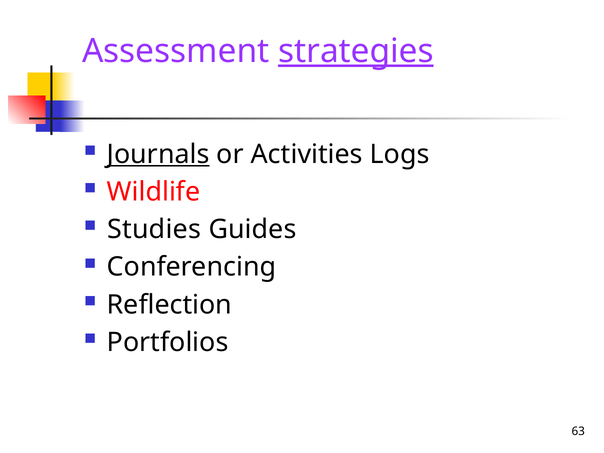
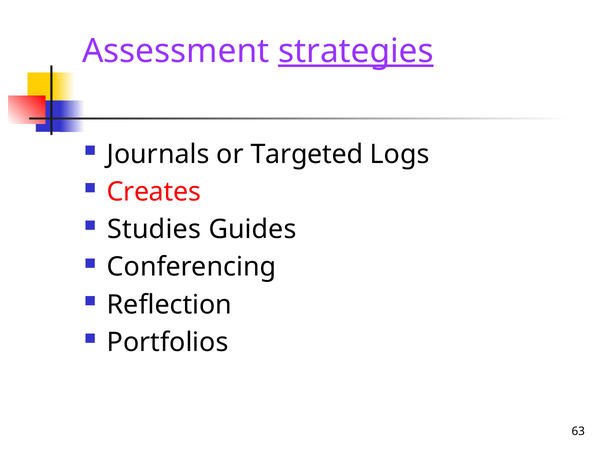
Journals underline: present -> none
Activities: Activities -> Targeted
Wildlife: Wildlife -> Creates
